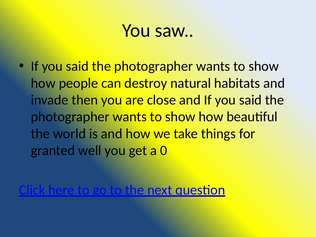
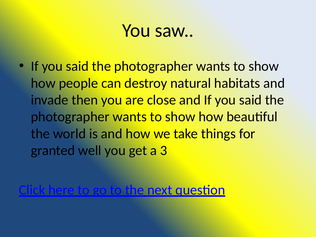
0: 0 -> 3
